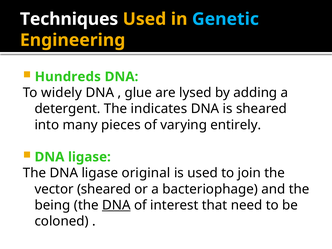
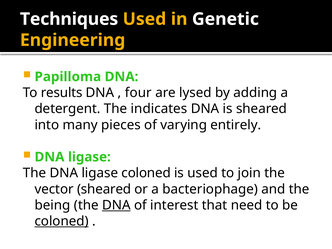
Genetic colour: light blue -> white
Hundreds: Hundreds -> Papilloma
widely: widely -> results
glue: glue -> four
ligase original: original -> coloned
coloned at (62, 221) underline: none -> present
